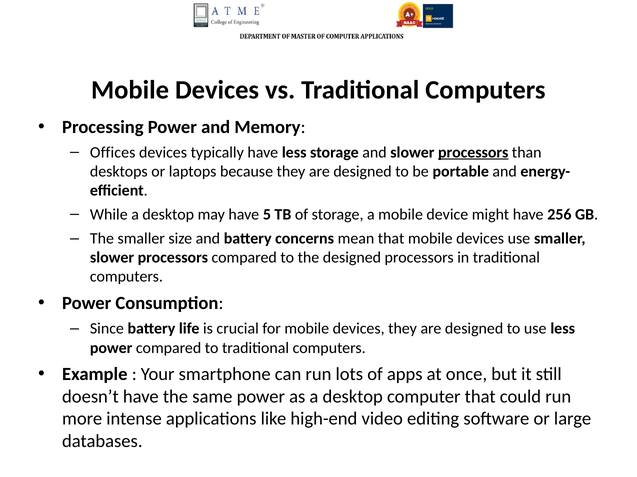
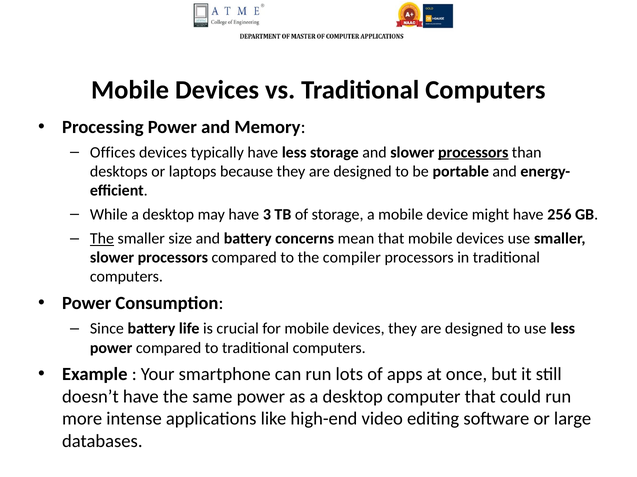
5: 5 -> 3
The at (102, 239) underline: none -> present
the designed: designed -> compiler
